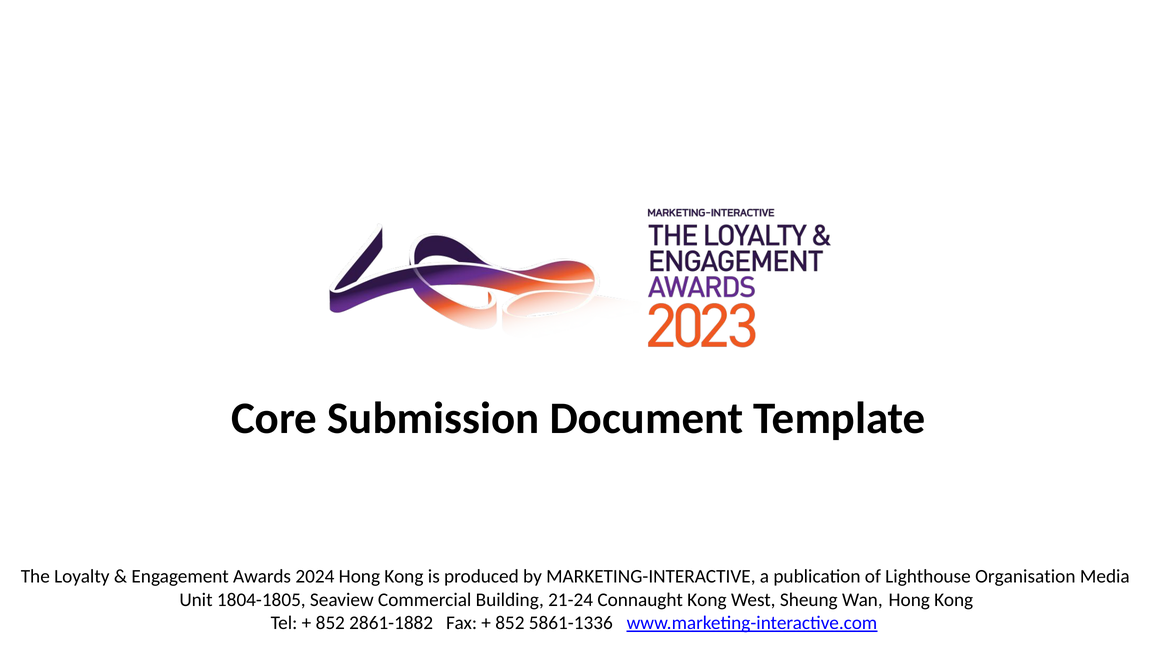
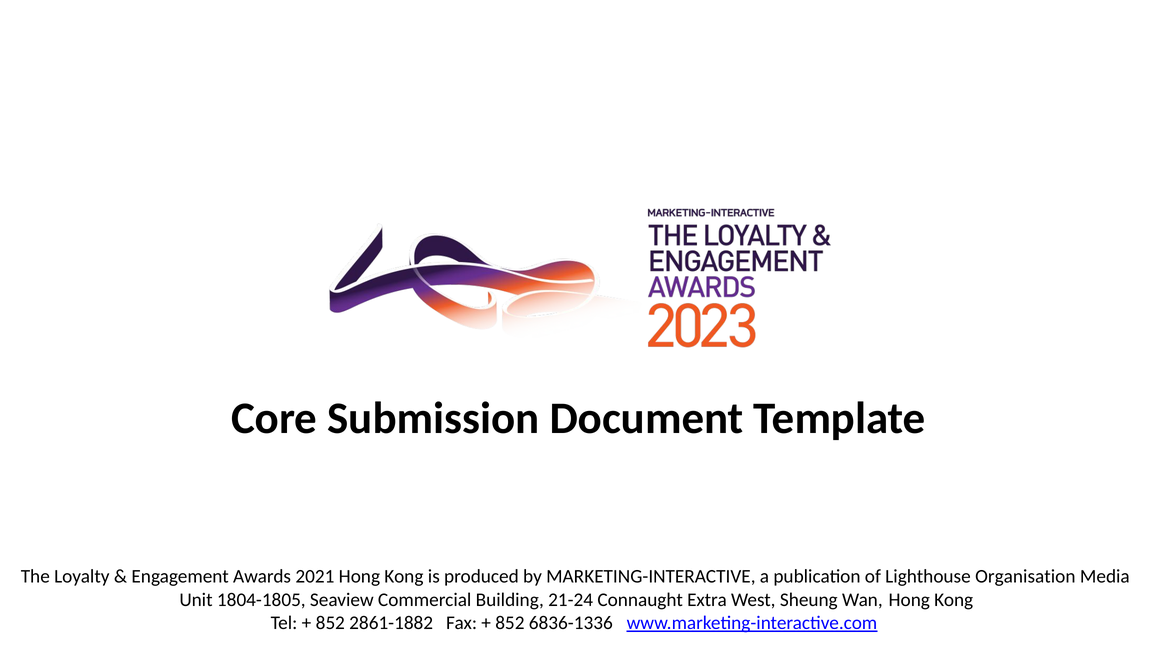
2024: 2024 -> 2021
Connaught Kong: Kong -> Extra
5861-1336: 5861-1336 -> 6836-1336
